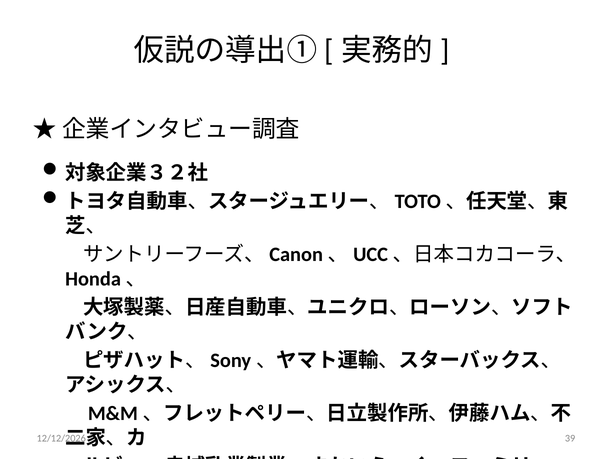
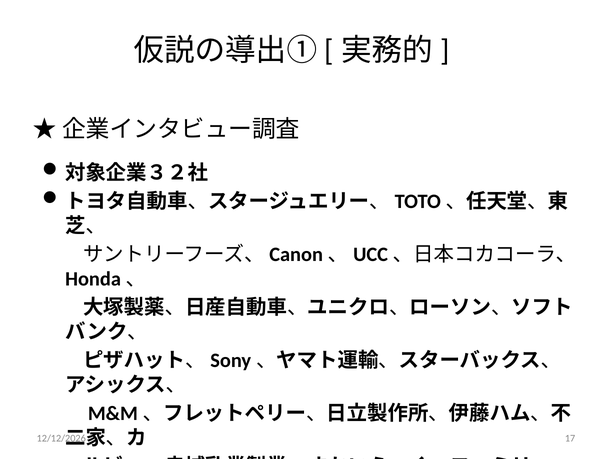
39: 39 -> 17
